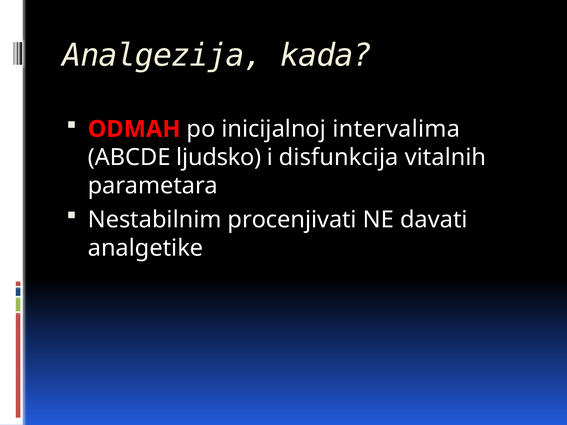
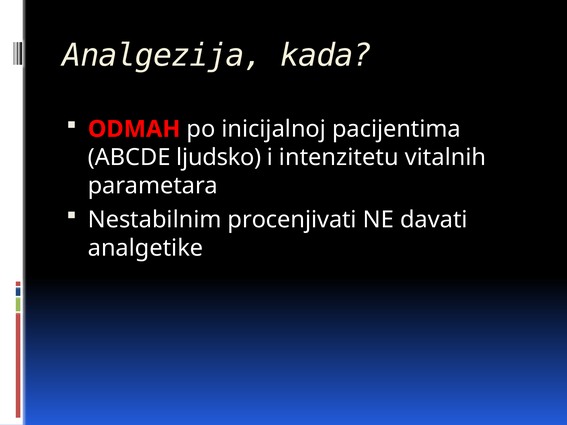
intervalima: intervalima -> pacijentima
disfunkcija: disfunkcija -> intenzitetu
